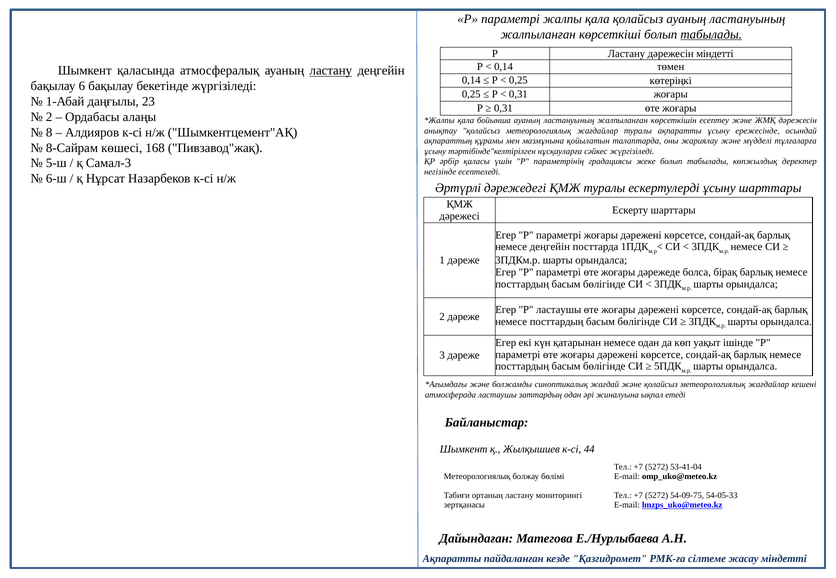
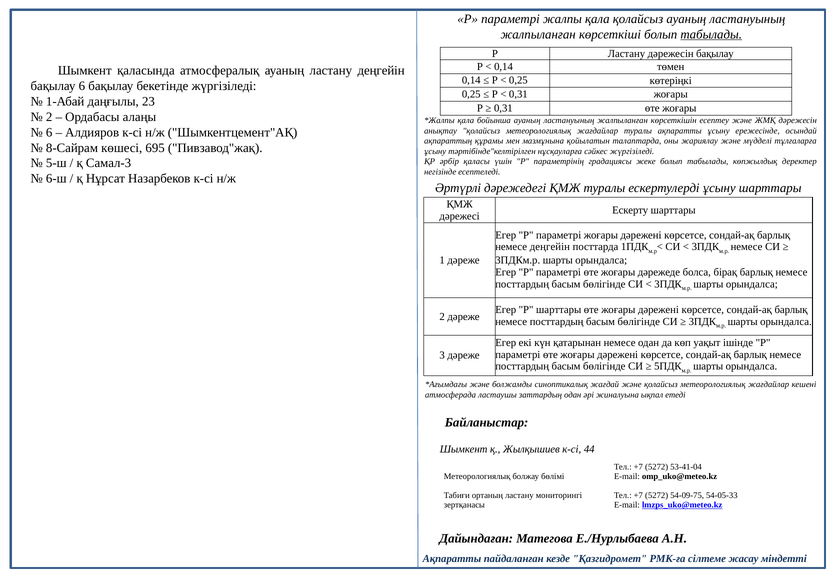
дәрежесін міндетті: міндетті -> бақылау
ластану at (331, 71) underline: present -> none
8 at (49, 133): 8 -> 6
168: 168 -> 695
Р ластаушы: ластаушы -> шарттары
